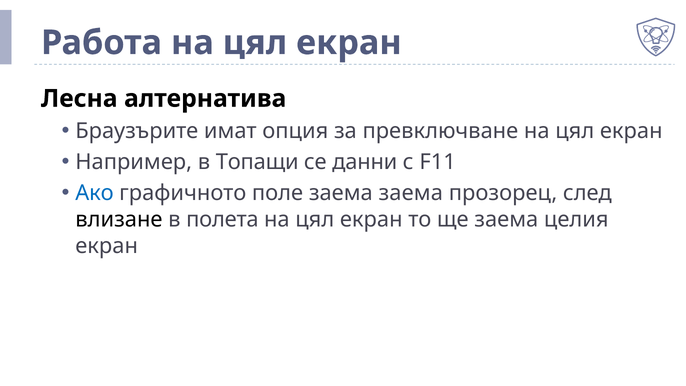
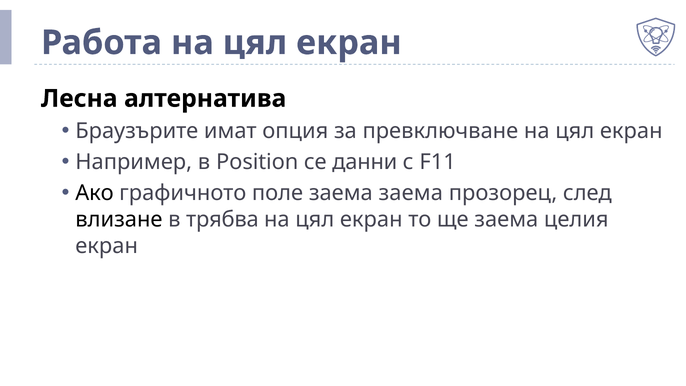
Топащи: Топащи -> Position
Ако colour: blue -> black
полета: полета -> трябва
